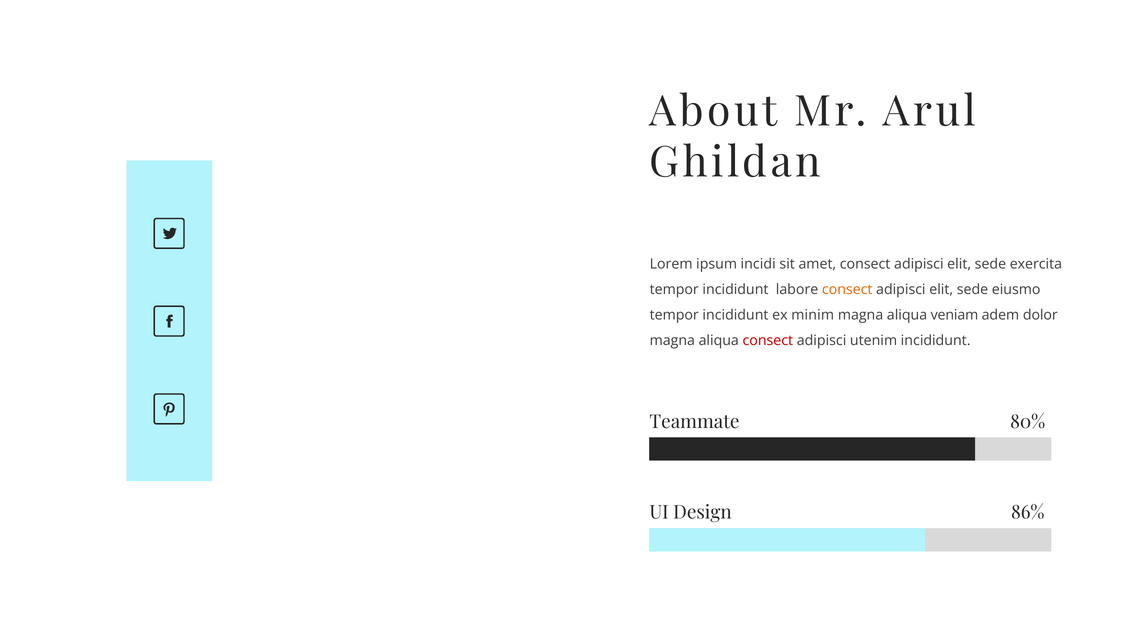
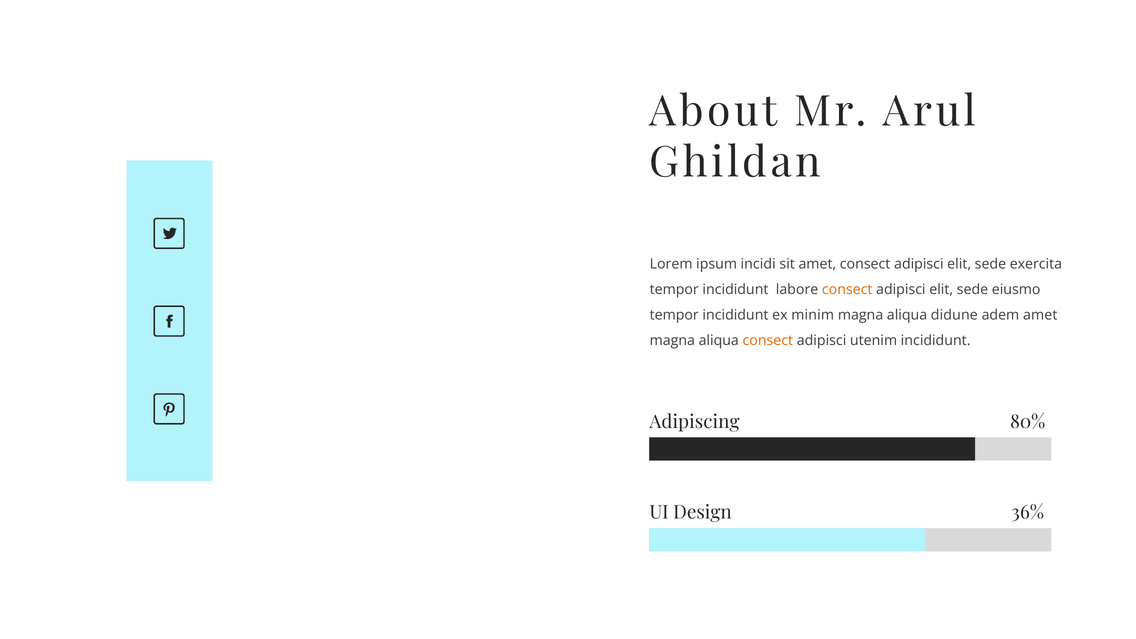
veniam: veniam -> didune
adem dolor: dolor -> amet
consect at (768, 341) colour: red -> orange
Teammate: Teammate -> Adipiscing
86%: 86% -> 36%
